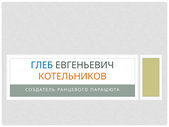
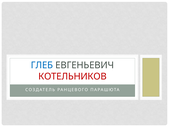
КОТЕЛЬНИКОВ colour: orange -> red
